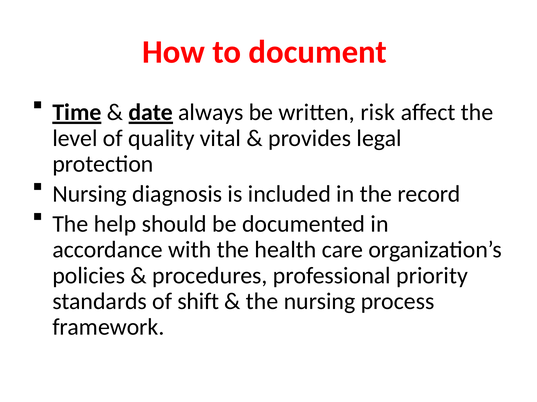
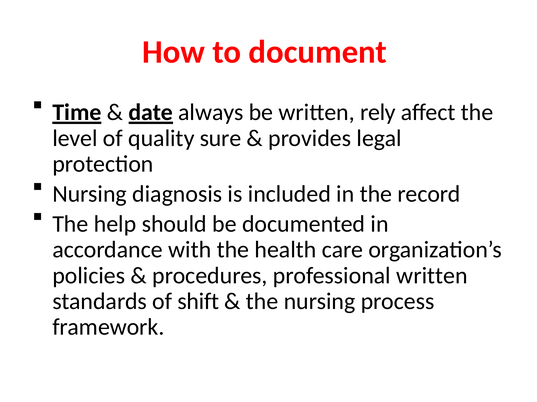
risk: risk -> rely
vital: vital -> sure
professional priority: priority -> written
